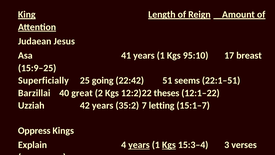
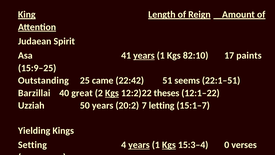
Jesus: Jesus -> Spirit
years at (144, 55) underline: none -> present
95:10: 95:10 -> 82:10
breast: breast -> paints
Superficially: Superficially -> Outstanding
going: going -> came
Kgs at (112, 93) underline: none -> present
42: 42 -> 50
35:2: 35:2 -> 20:2
Oppress: Oppress -> Yielding
Explain: Explain -> Setting
3: 3 -> 0
